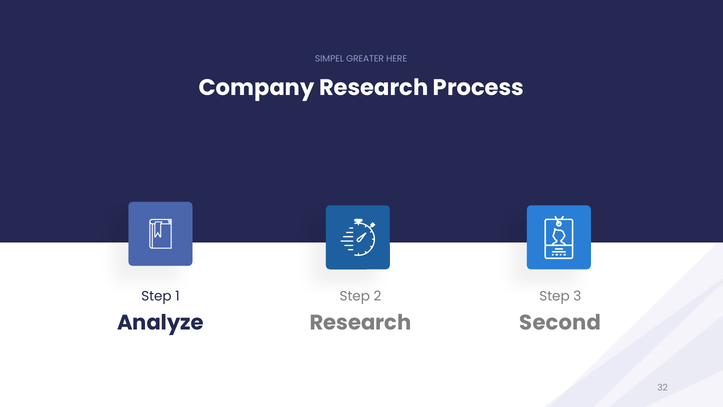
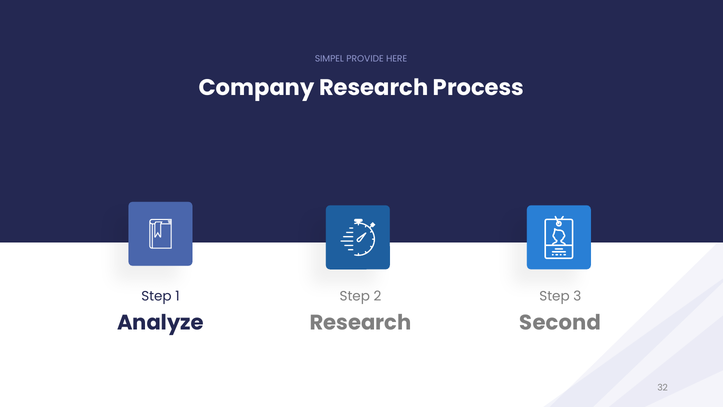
GREATER: GREATER -> PROVIDE
